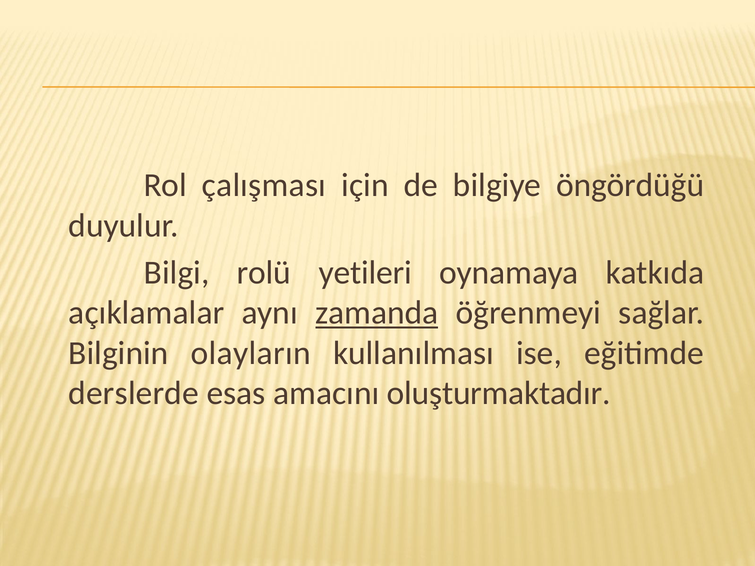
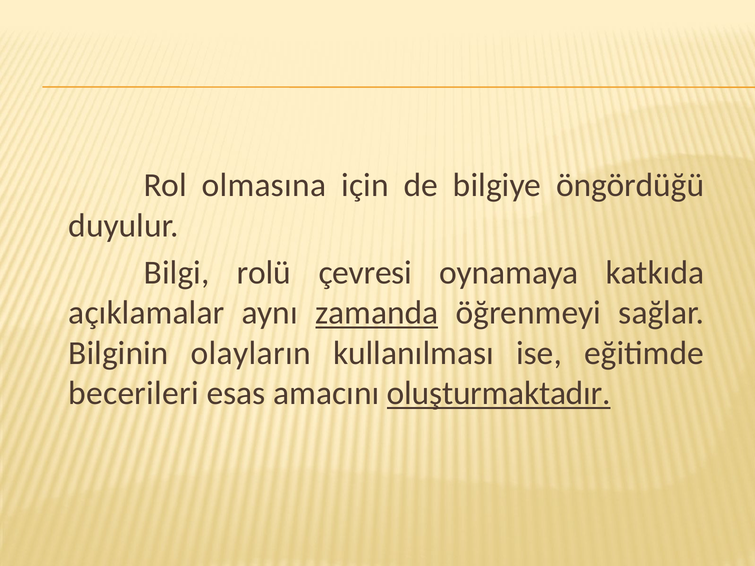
çalışması: çalışması -> olmasına
yetileri: yetileri -> çevresi
derslerde: derslerde -> becerileri
oluşturmaktadır underline: none -> present
